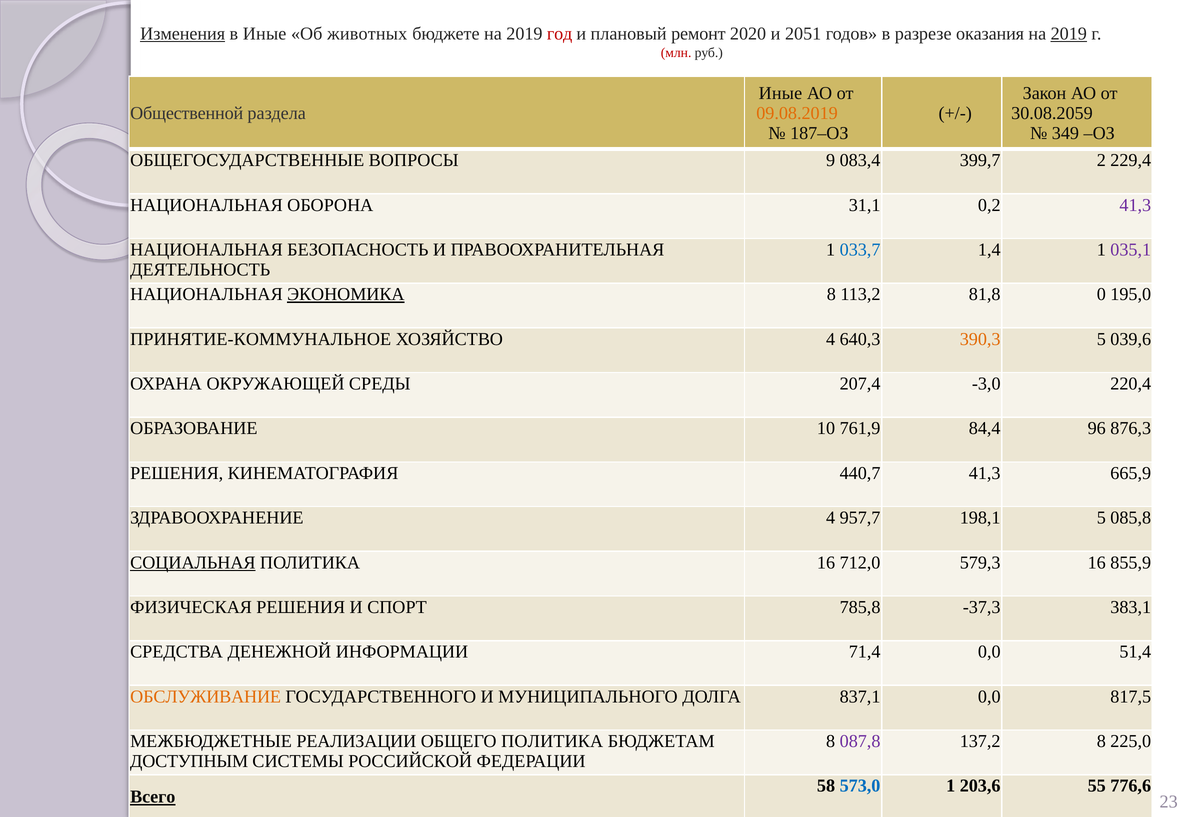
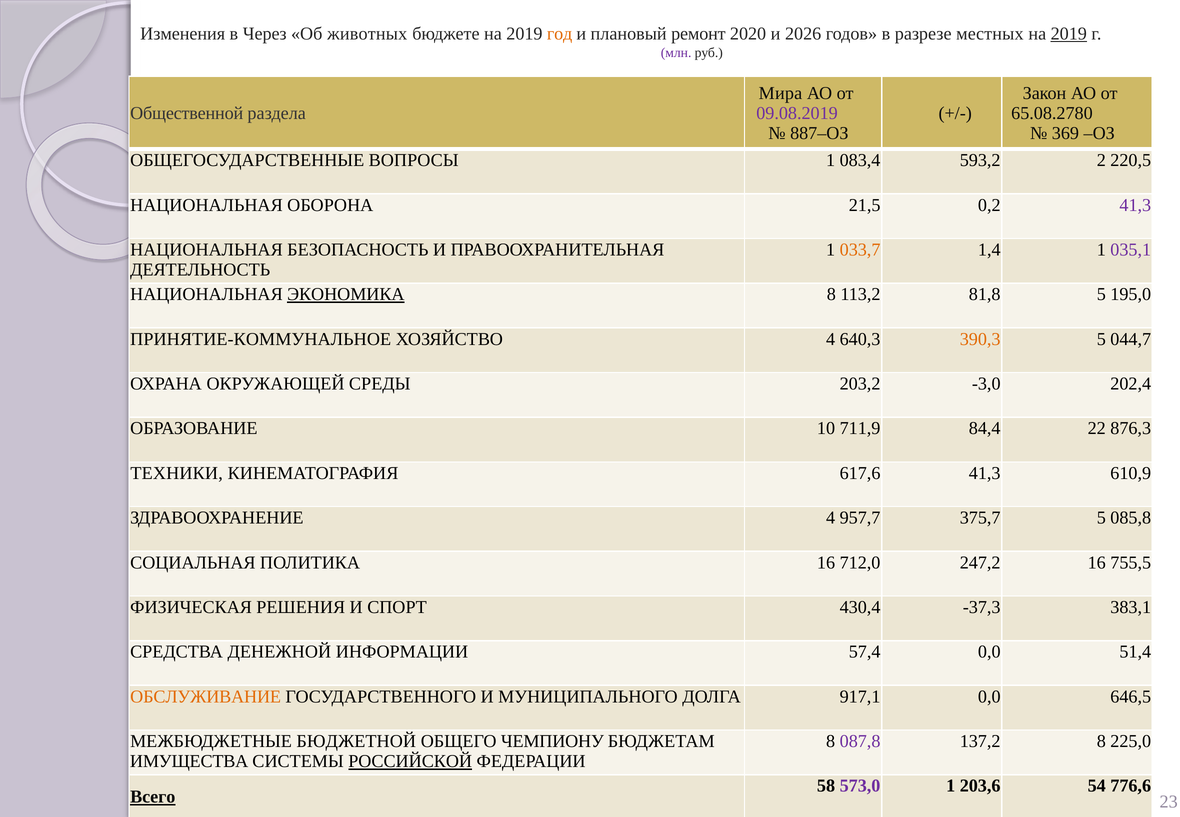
Изменения underline: present -> none
в Иные: Иные -> Через
год colour: red -> orange
2051: 2051 -> 2026
оказания: оказания -> местных
млн colour: red -> purple
Иные at (780, 93): Иные -> Мира
09.08.2019 colour: orange -> purple
30.08.2059: 30.08.2059 -> 65.08.2780
187–ОЗ: 187–ОЗ -> 887–ОЗ
349: 349 -> 369
ВОПРОСЫ 9: 9 -> 1
399,7: 399,7 -> 593,2
229,4: 229,4 -> 220,5
31,1: 31,1 -> 21,5
033,7 colour: blue -> orange
81,8 0: 0 -> 5
039,6: 039,6 -> 044,7
207,4: 207,4 -> 203,2
220,4: 220,4 -> 202,4
761,9: 761,9 -> 711,9
96: 96 -> 22
РЕШЕНИЯ at (177, 473): РЕШЕНИЯ -> ТЕХНИКИ
440,7: 440,7 -> 617,6
665,9: 665,9 -> 610,9
198,1: 198,1 -> 375,7
СОЦИАЛЬНАЯ underline: present -> none
579,3: 579,3 -> 247,2
855,9: 855,9 -> 755,5
785,8: 785,8 -> 430,4
71,4: 71,4 -> 57,4
837,1: 837,1 -> 917,1
817,5: 817,5 -> 646,5
РЕАЛИЗАЦИИ: РЕАЛИЗАЦИИ -> БЮДЖЕТНОЙ
ОБЩЕГО ПОЛИТИКА: ПОЛИТИКА -> ЧЕМПИОНУ
ДОСТУПНЫМ: ДОСТУПНЫМ -> ИМУЩЕСТВА
РОССИЙСКОЙ underline: none -> present
573,0 colour: blue -> purple
55: 55 -> 54
